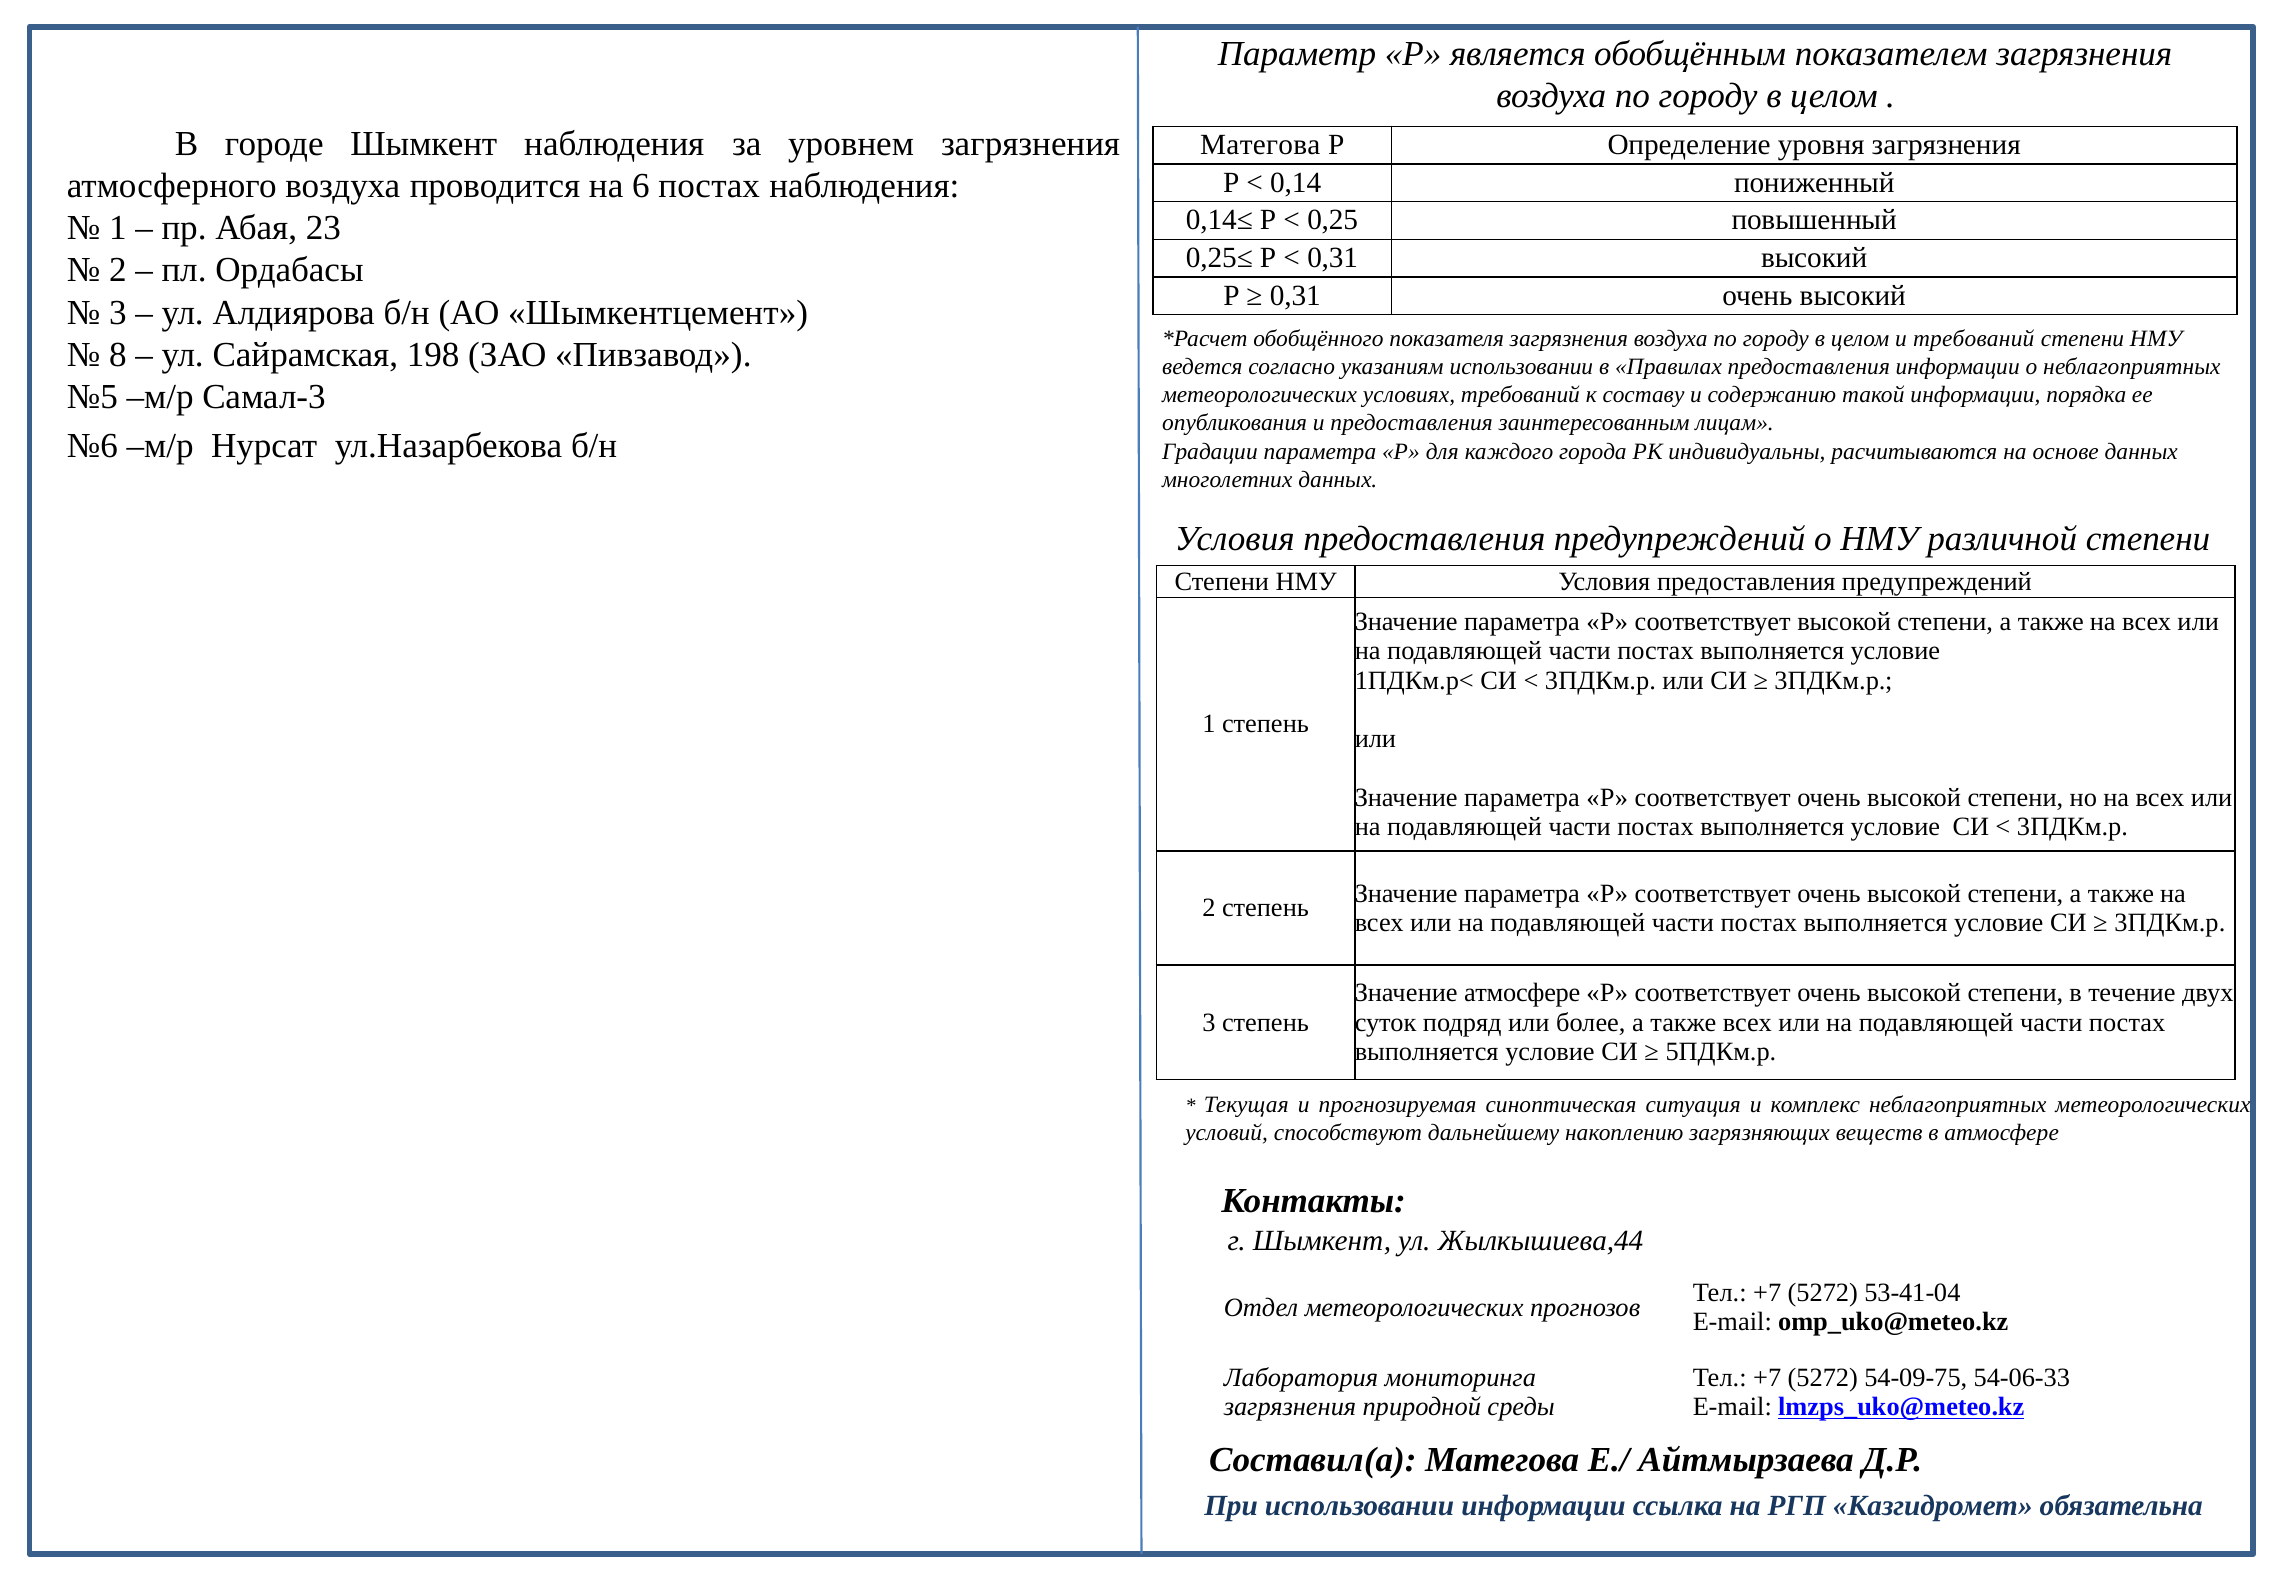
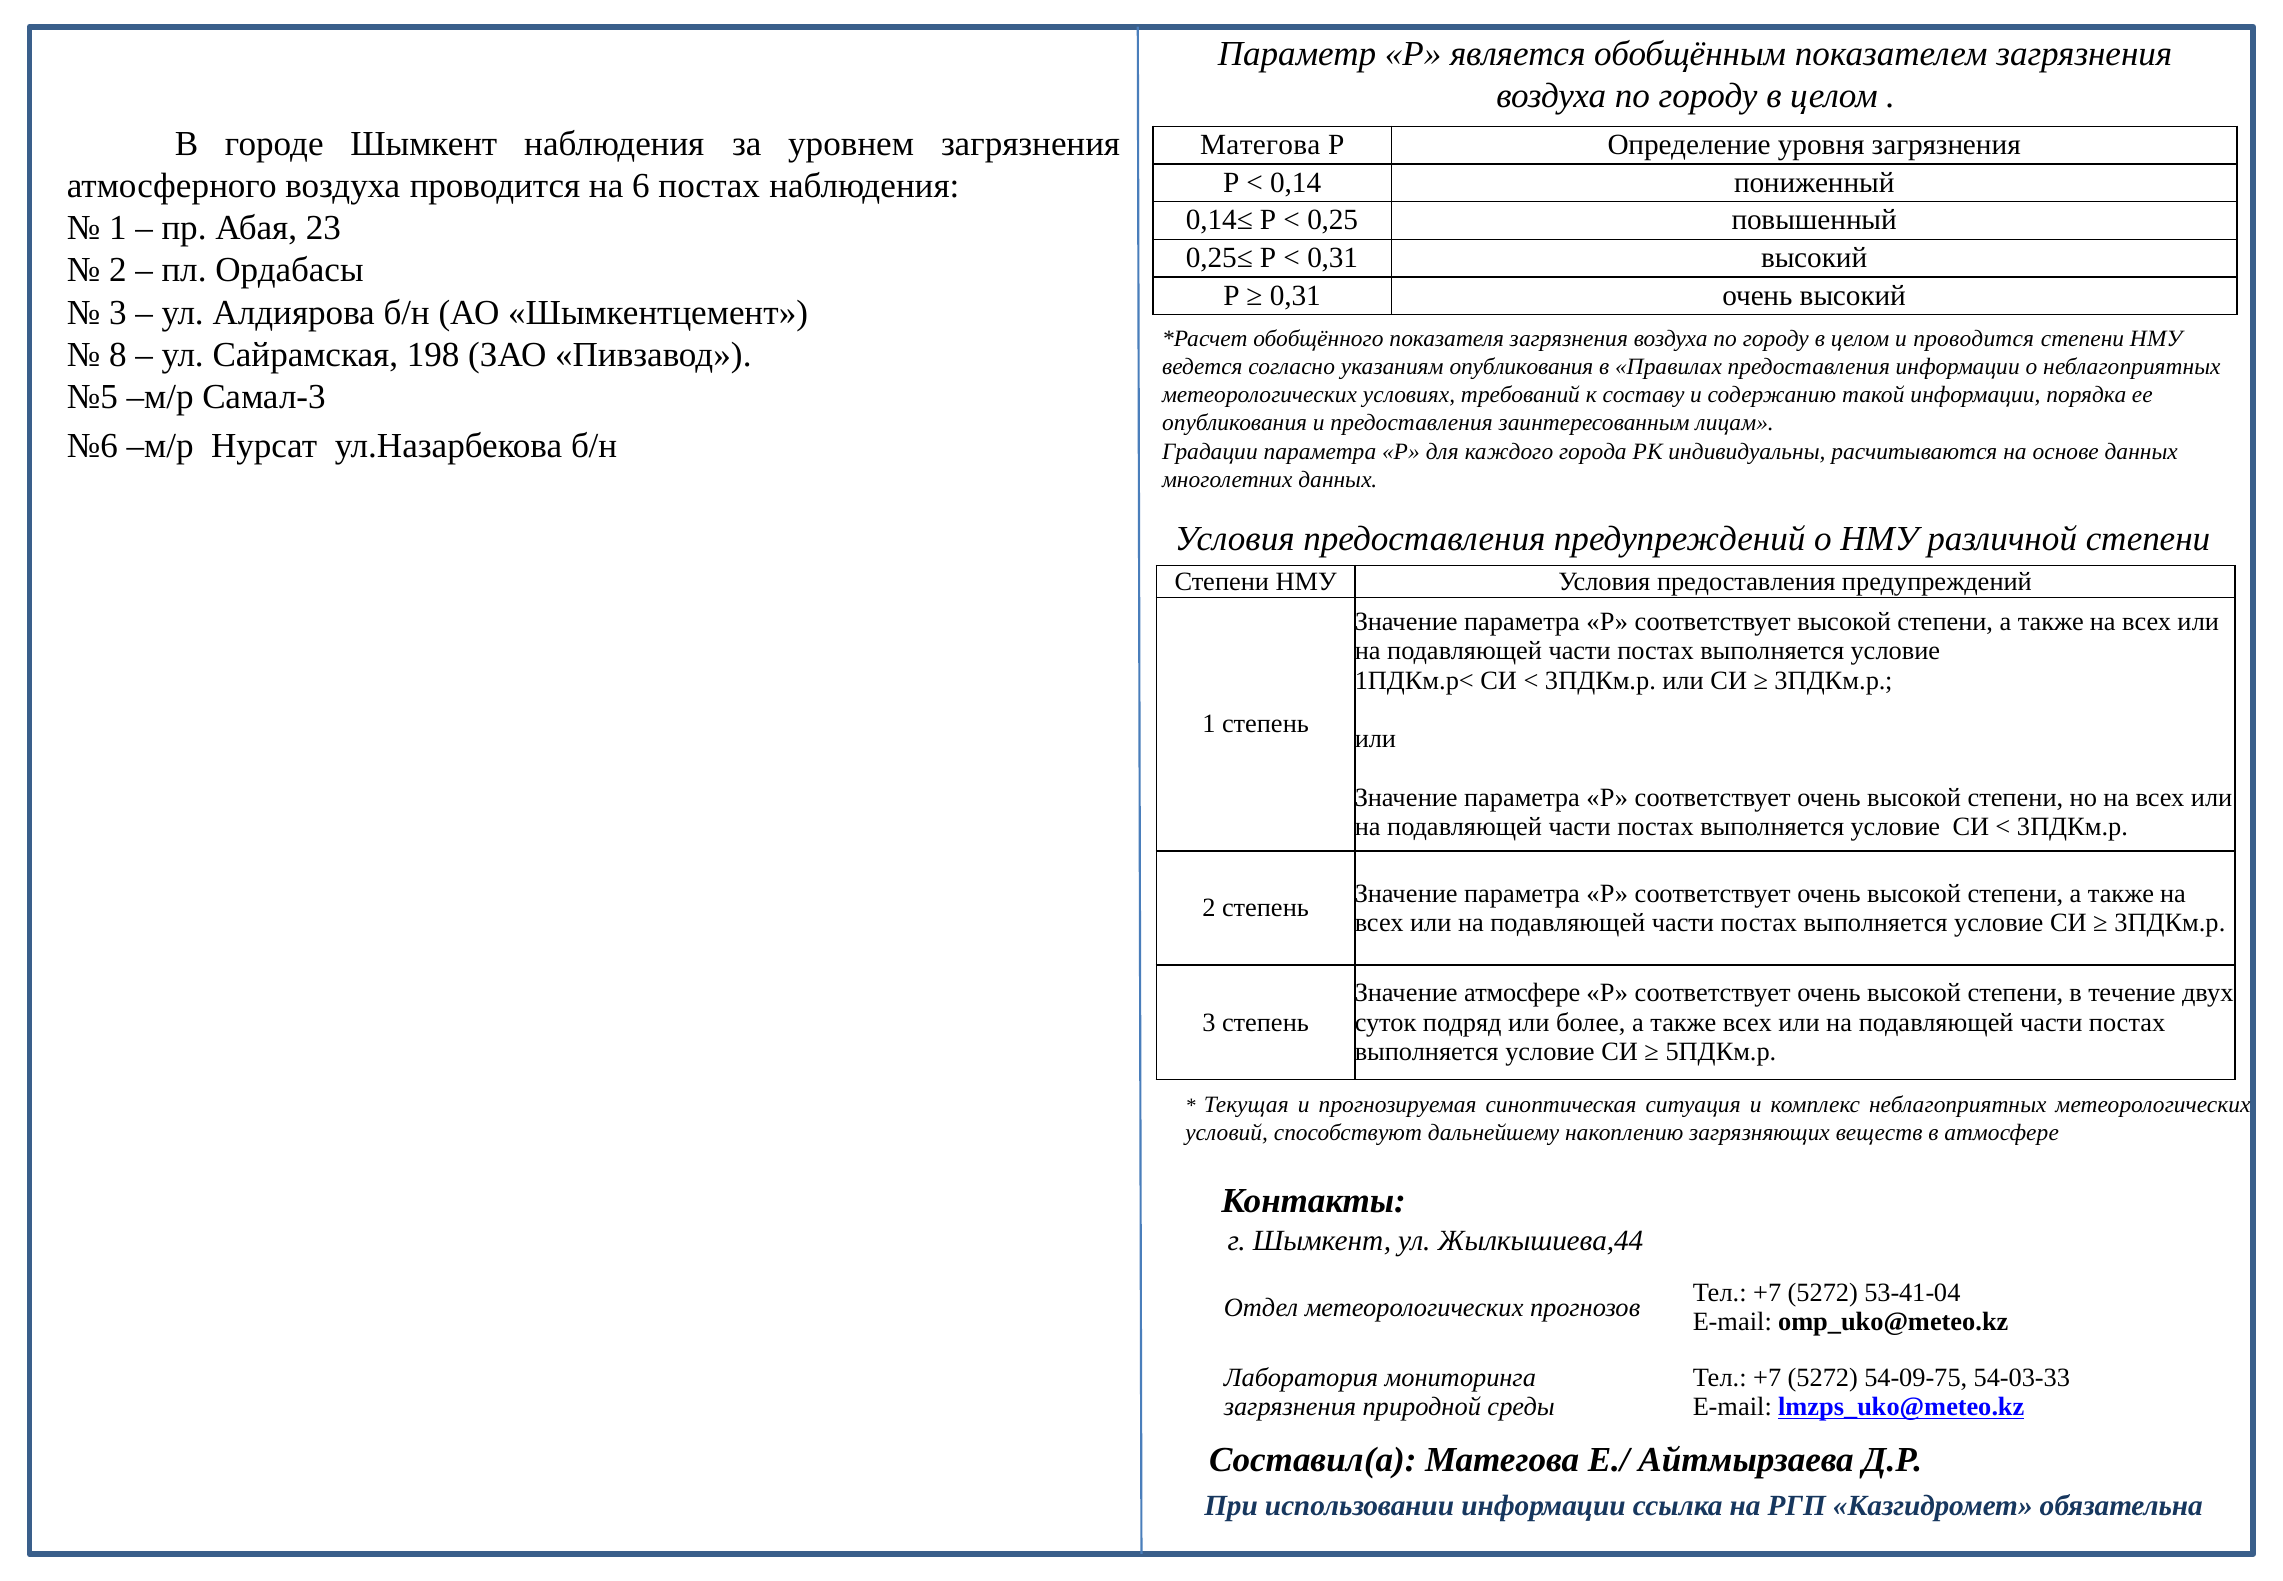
и требований: требований -> проводится
указаниям использовании: использовании -> опубликования
54-06-33: 54-06-33 -> 54-03-33
